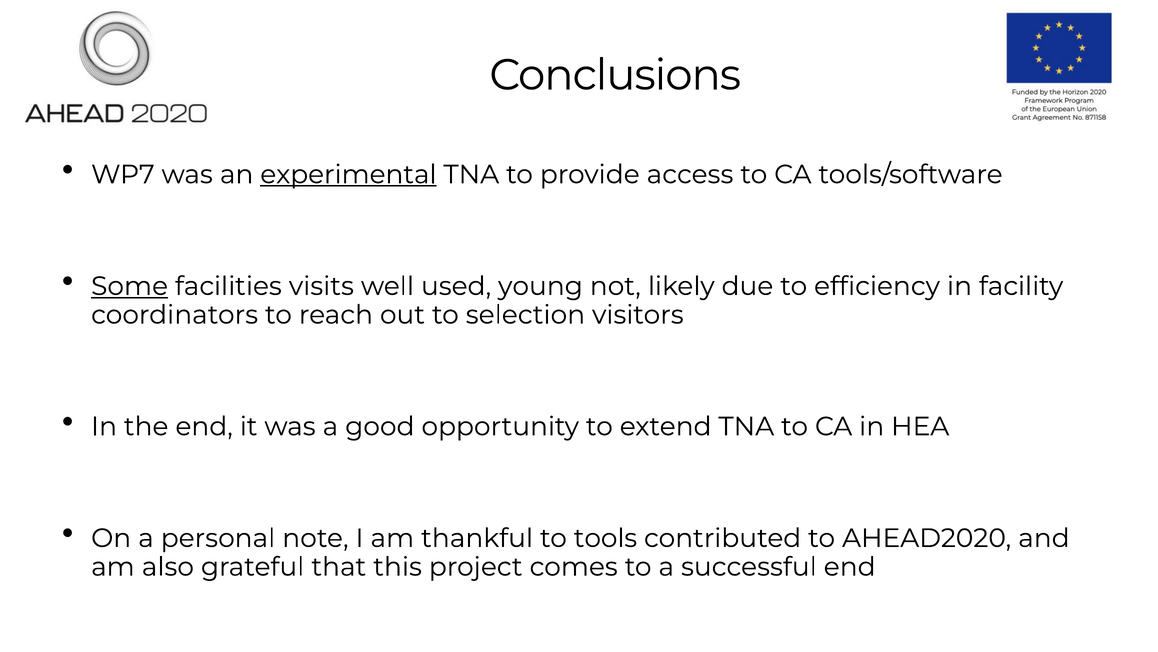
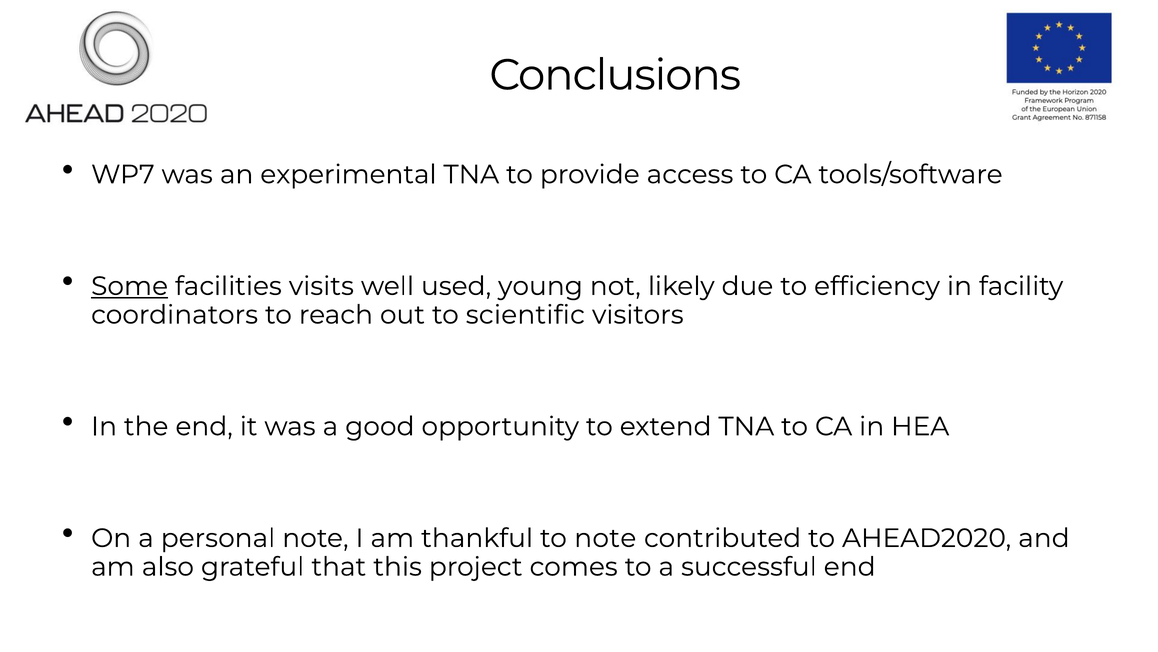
experimental underline: present -> none
selection: selection -> scientific
to tools: tools -> note
